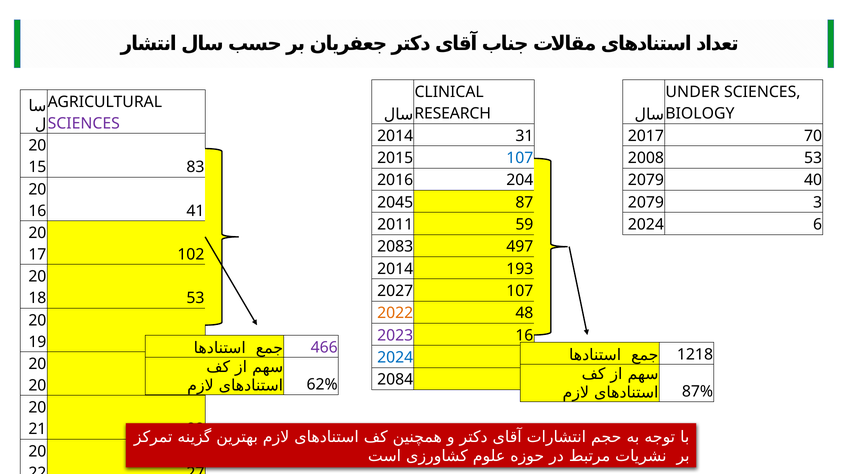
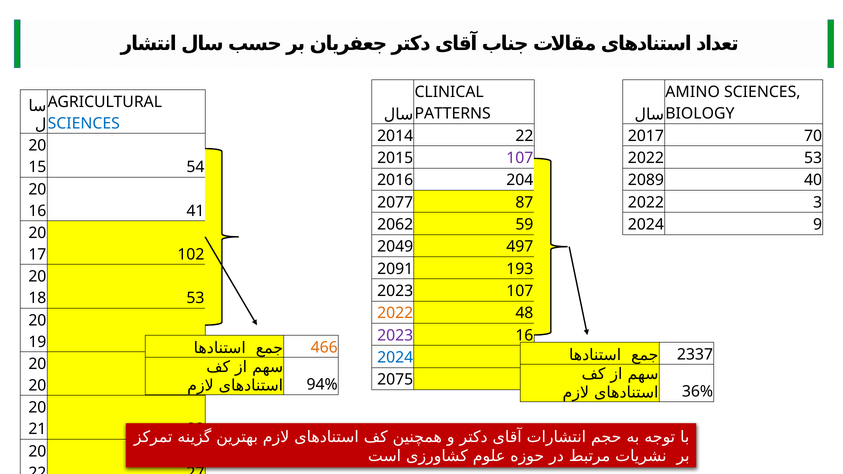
UNDER: UNDER -> AMINO
RESEARCH: RESEARCH -> PATTERNS
SCIENCES at (84, 124) colour: purple -> blue
2014 31: 31 -> 22
107 at (520, 158) colour: blue -> purple
2008 at (646, 158): 2008 -> 2022
83: 83 -> 54
2079 at (646, 180): 2079 -> 2089
2045: 2045 -> 2077
2079 at (646, 203): 2079 -> 2022
2011: 2011 -> 2062
6: 6 -> 9
2083: 2083 -> 2049
2014 at (395, 269): 2014 -> 2091
2027 at (395, 291): 2027 -> 2023
466 colour: purple -> orange
1218: 1218 -> 2337
2084: 2084 -> 2075
62%: 62% -> 94%
87%: 87% -> 36%
